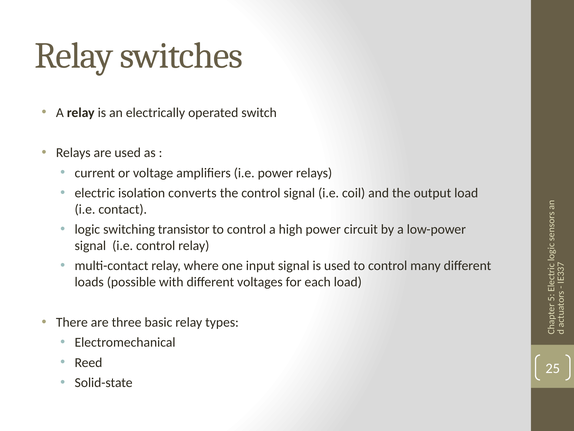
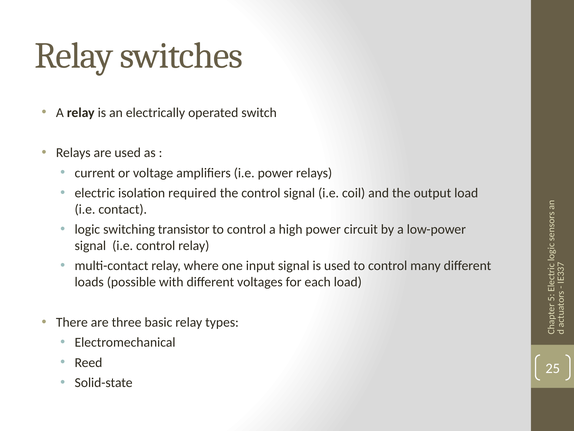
converts: converts -> required
